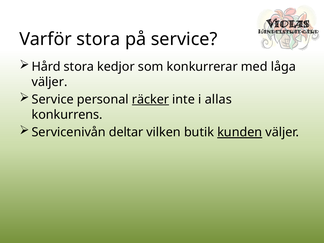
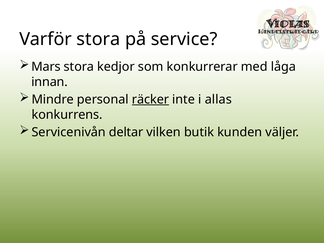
Hård: Hård -> Mars
väljer at (49, 82): väljer -> innan
Service at (53, 100): Service -> Mindre
kunden underline: present -> none
